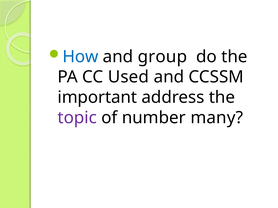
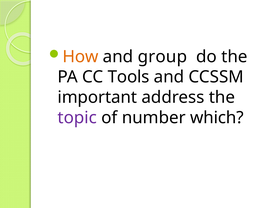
How colour: blue -> orange
Used: Used -> Tools
many: many -> which
